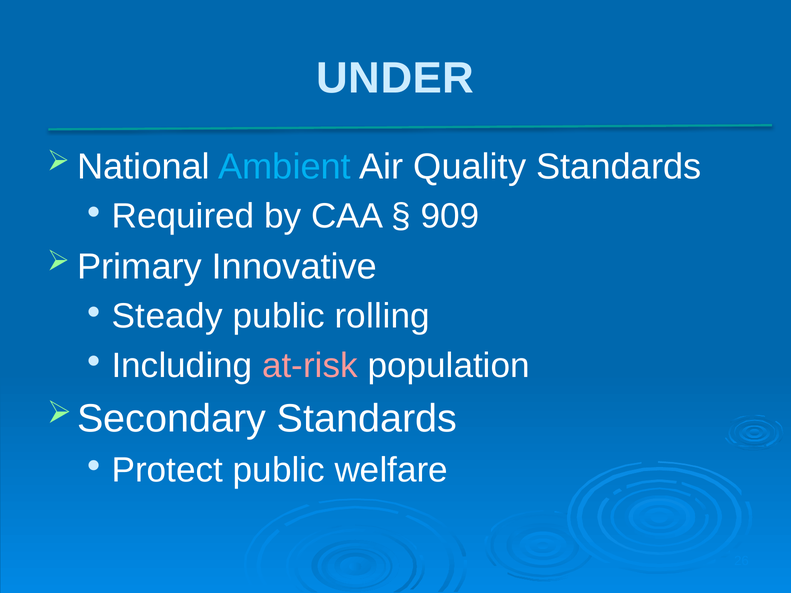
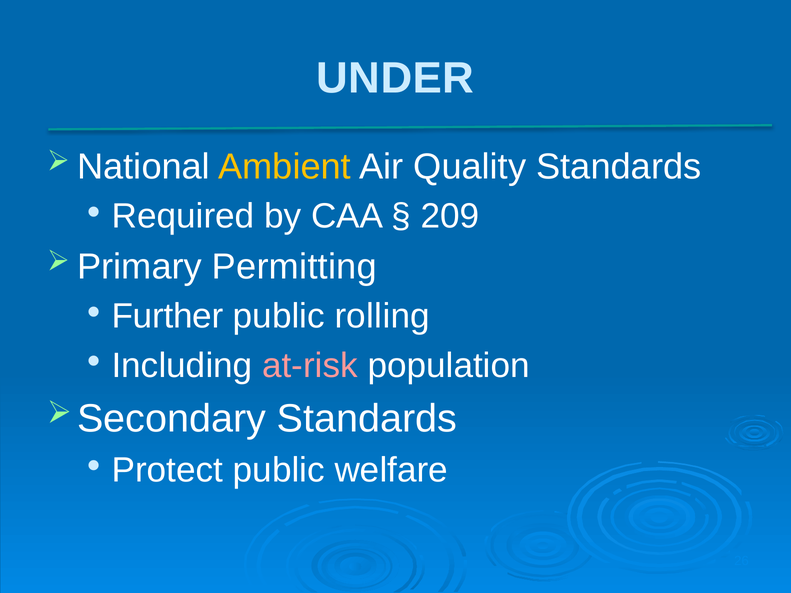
Ambient colour: light blue -> yellow
909: 909 -> 209
Innovative: Innovative -> Permitting
Steady: Steady -> Further
